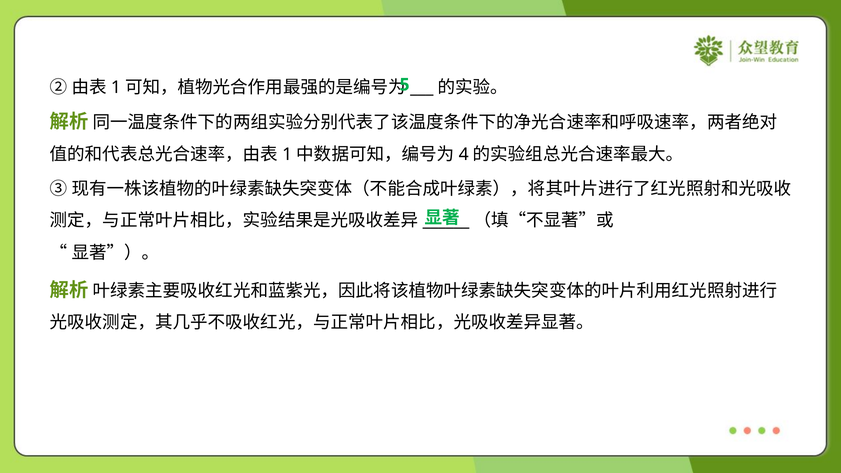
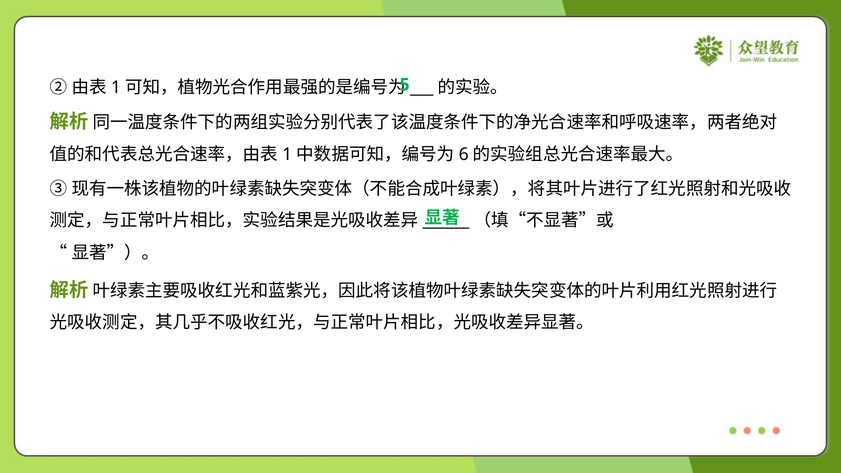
4: 4 -> 6
